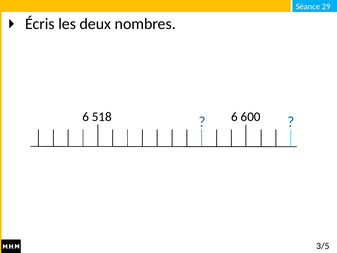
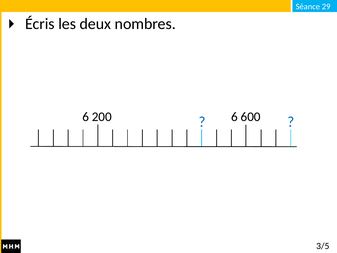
518: 518 -> 200
